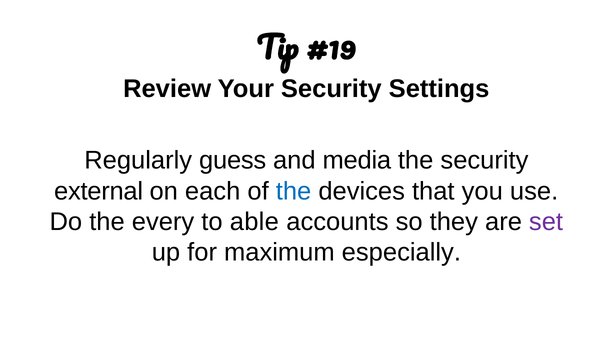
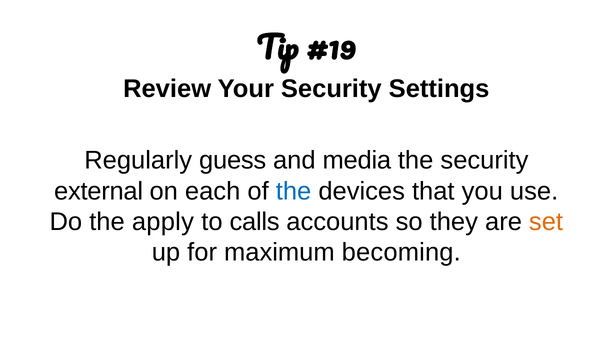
every: every -> apply
able: able -> calls
set colour: purple -> orange
especially: especially -> becoming
